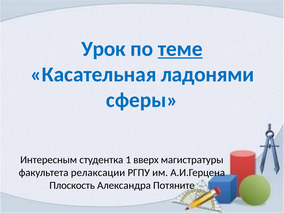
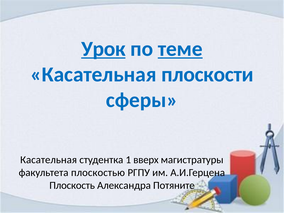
Урок underline: none -> present
ладонями: ладонями -> плоскости
Интересным at (49, 160): Интересным -> Касательная
релаксации: релаксации -> плоскостью
